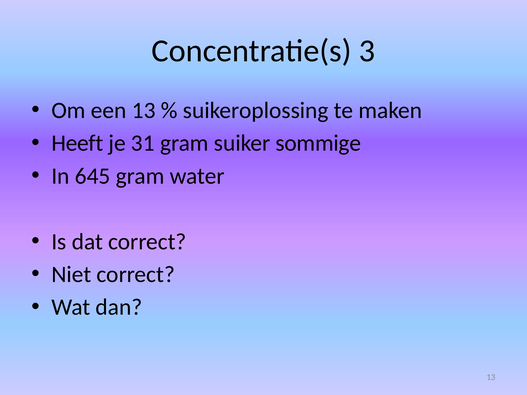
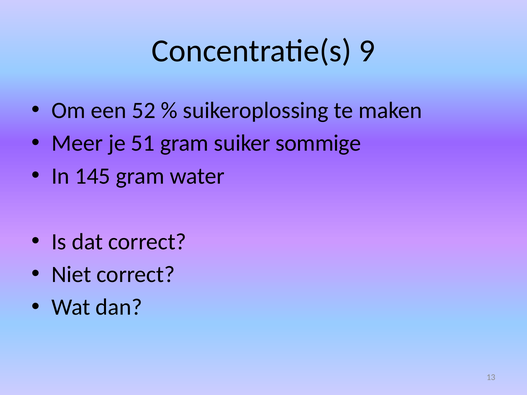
3: 3 -> 9
een 13: 13 -> 52
Heeft: Heeft -> Meer
31: 31 -> 51
645: 645 -> 145
